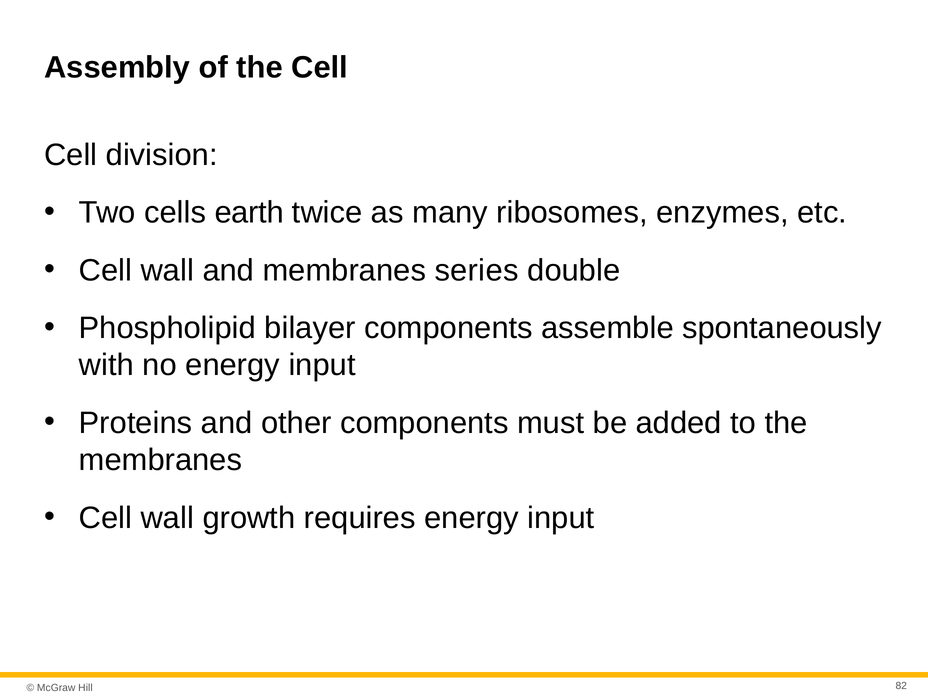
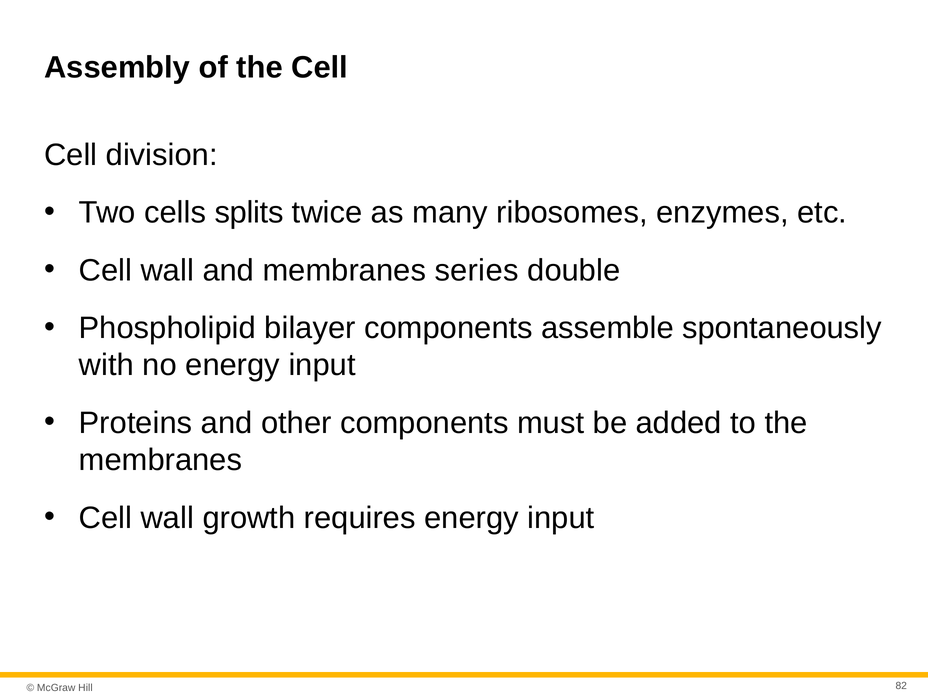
earth: earth -> splits
